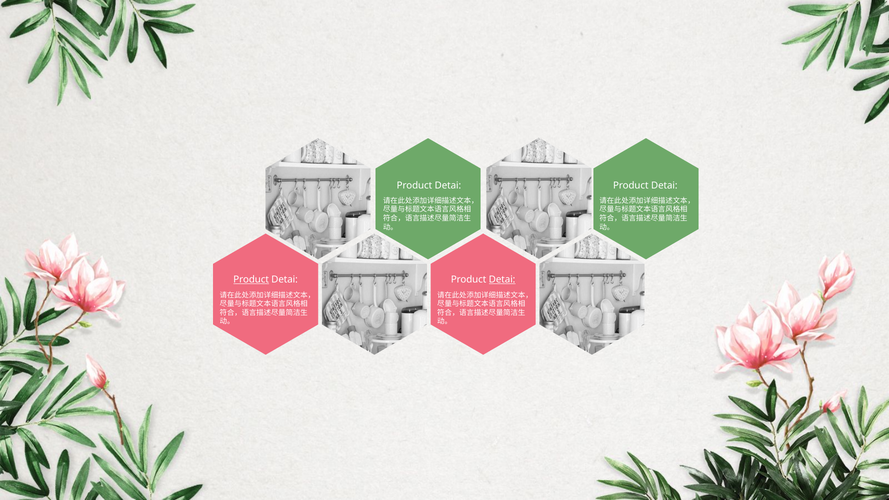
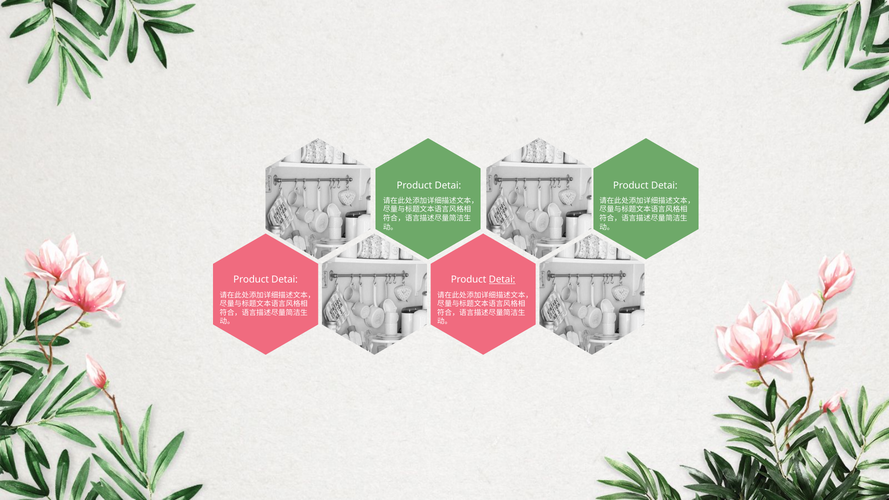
Product at (251, 280) underline: present -> none
